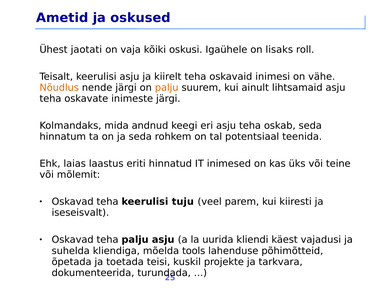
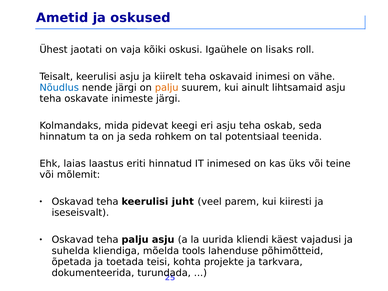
Nõudlus colour: orange -> blue
andnud: andnud -> pidevat
tuju: tuju -> juht
kuskil: kuskil -> kohta
